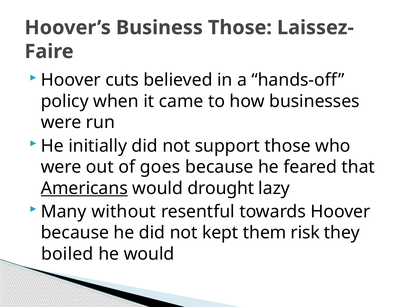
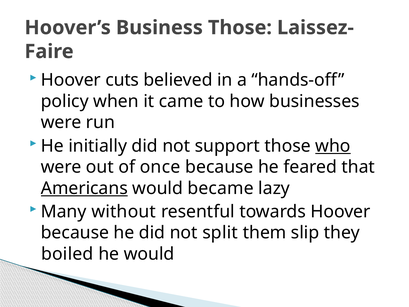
who underline: none -> present
goes: goes -> once
drought: drought -> became
kept: kept -> split
risk: risk -> slip
